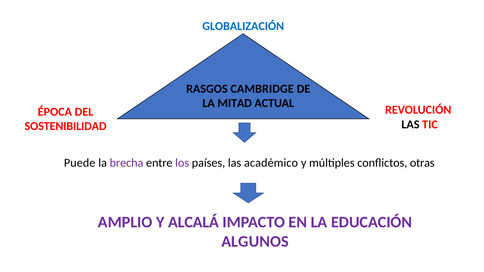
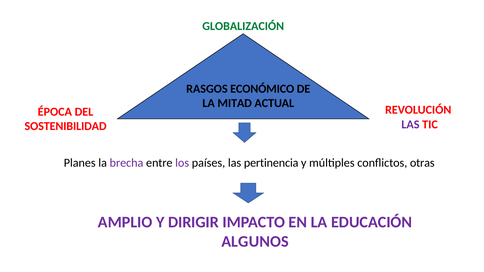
GLOBALIZACIÓN colour: blue -> green
CAMBRIDGE: CAMBRIDGE -> ECONÓMICO
LAS at (410, 125) colour: black -> purple
Puede: Puede -> Planes
académico: académico -> pertinencia
ALCALÁ: ALCALÁ -> DIRIGIR
